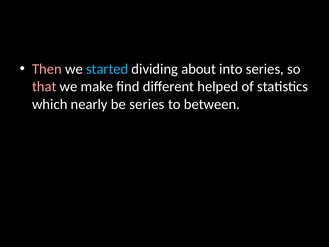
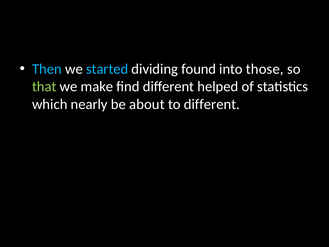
Then colour: pink -> light blue
about: about -> found
into series: series -> those
that colour: pink -> light green
be series: series -> about
to between: between -> different
